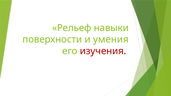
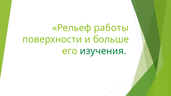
навыки: навыки -> работы
умения: умения -> больше
изучения colour: red -> green
